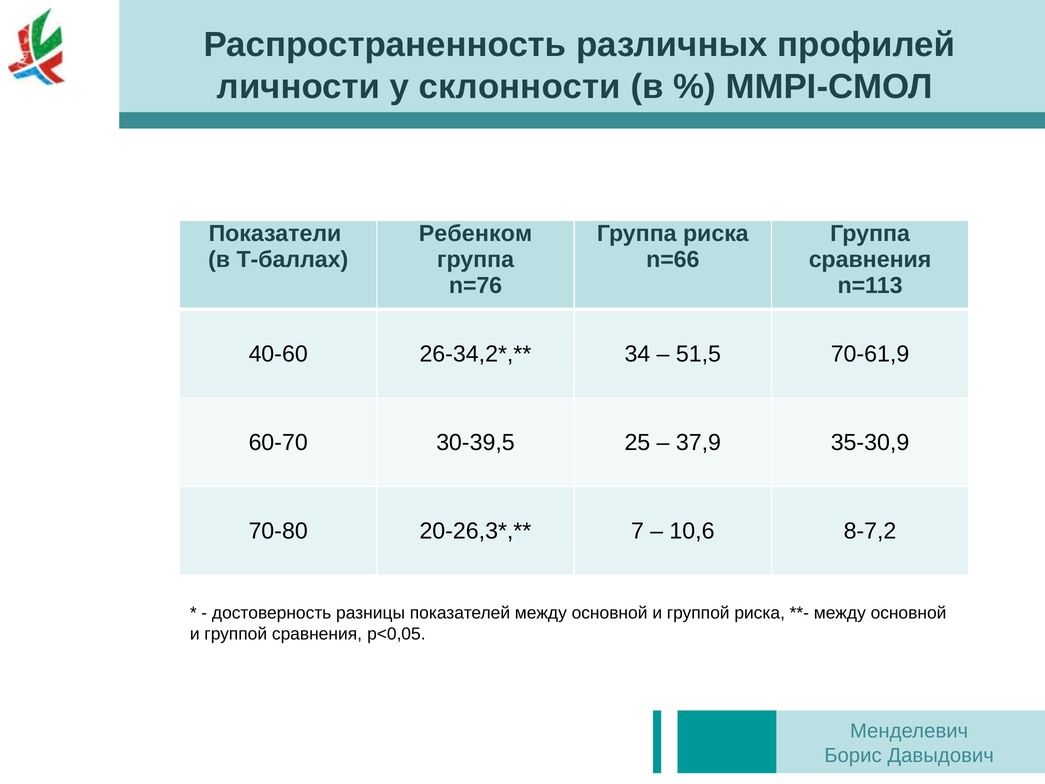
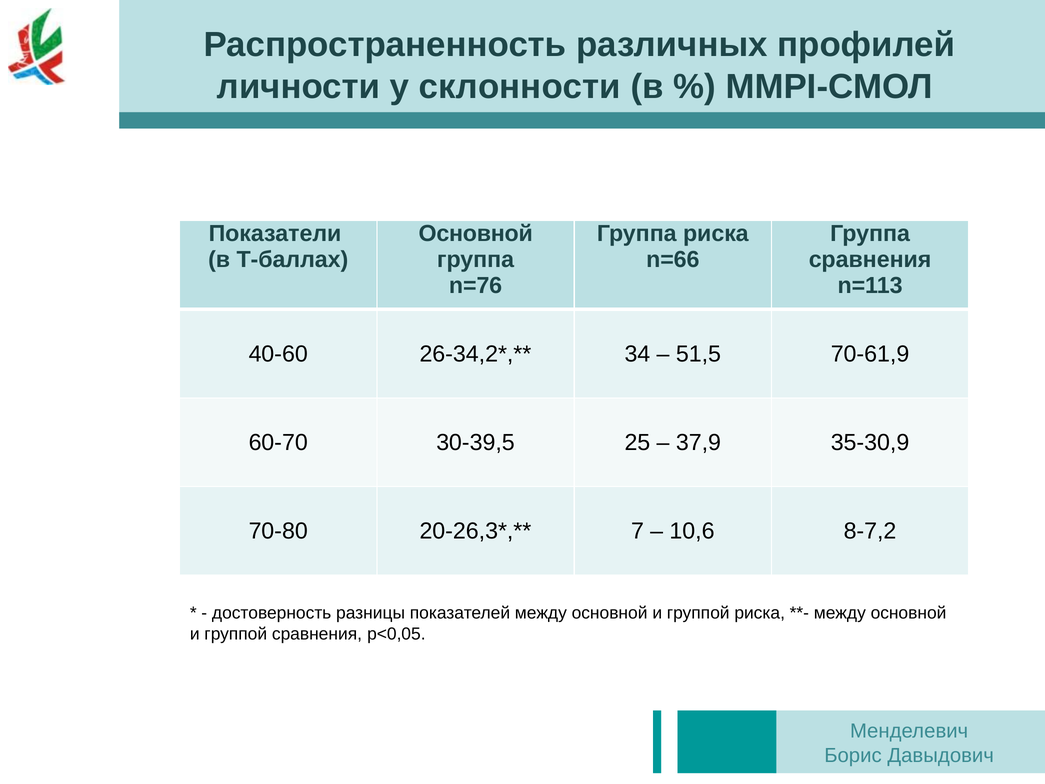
Ребенком at (476, 234): Ребенком -> Основной
